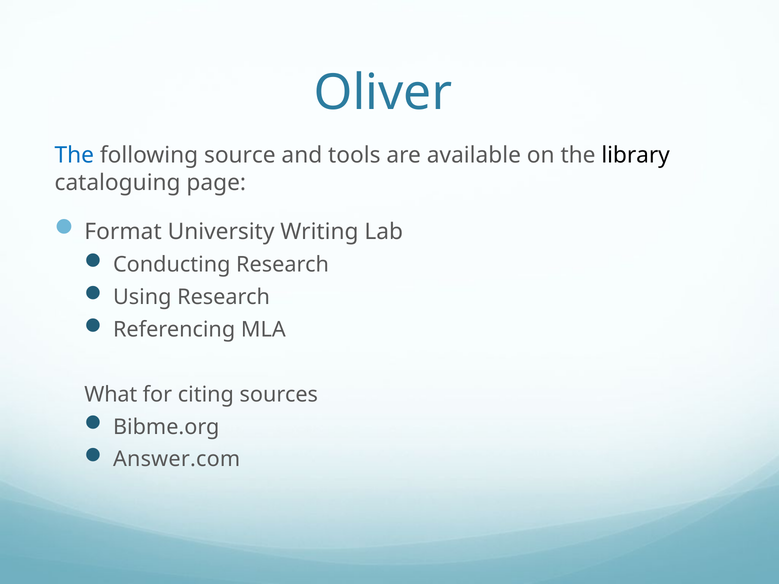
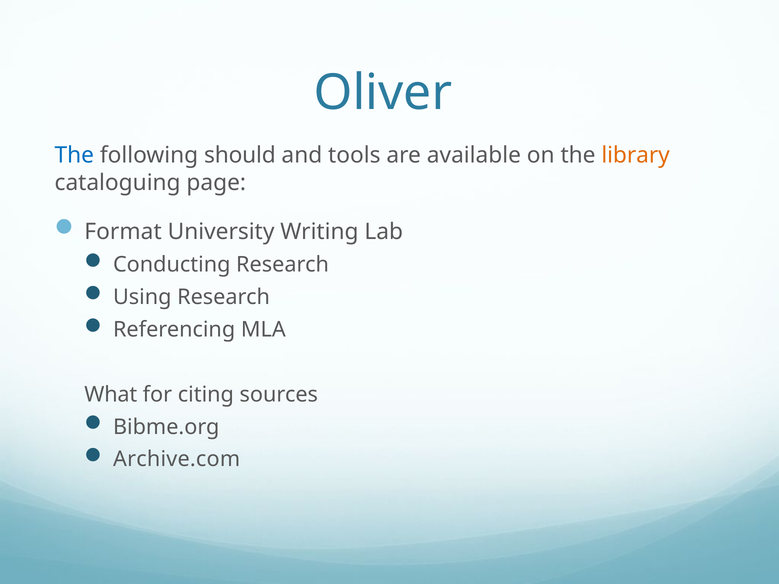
source: source -> should
library colour: black -> orange
Answer.com: Answer.com -> Archive.com
